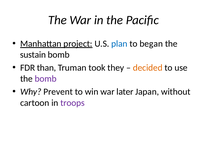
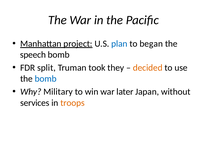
sustain: sustain -> speech
than: than -> split
bomb at (46, 78) colour: purple -> blue
Prevent: Prevent -> Military
cartoon: cartoon -> services
troops colour: purple -> orange
